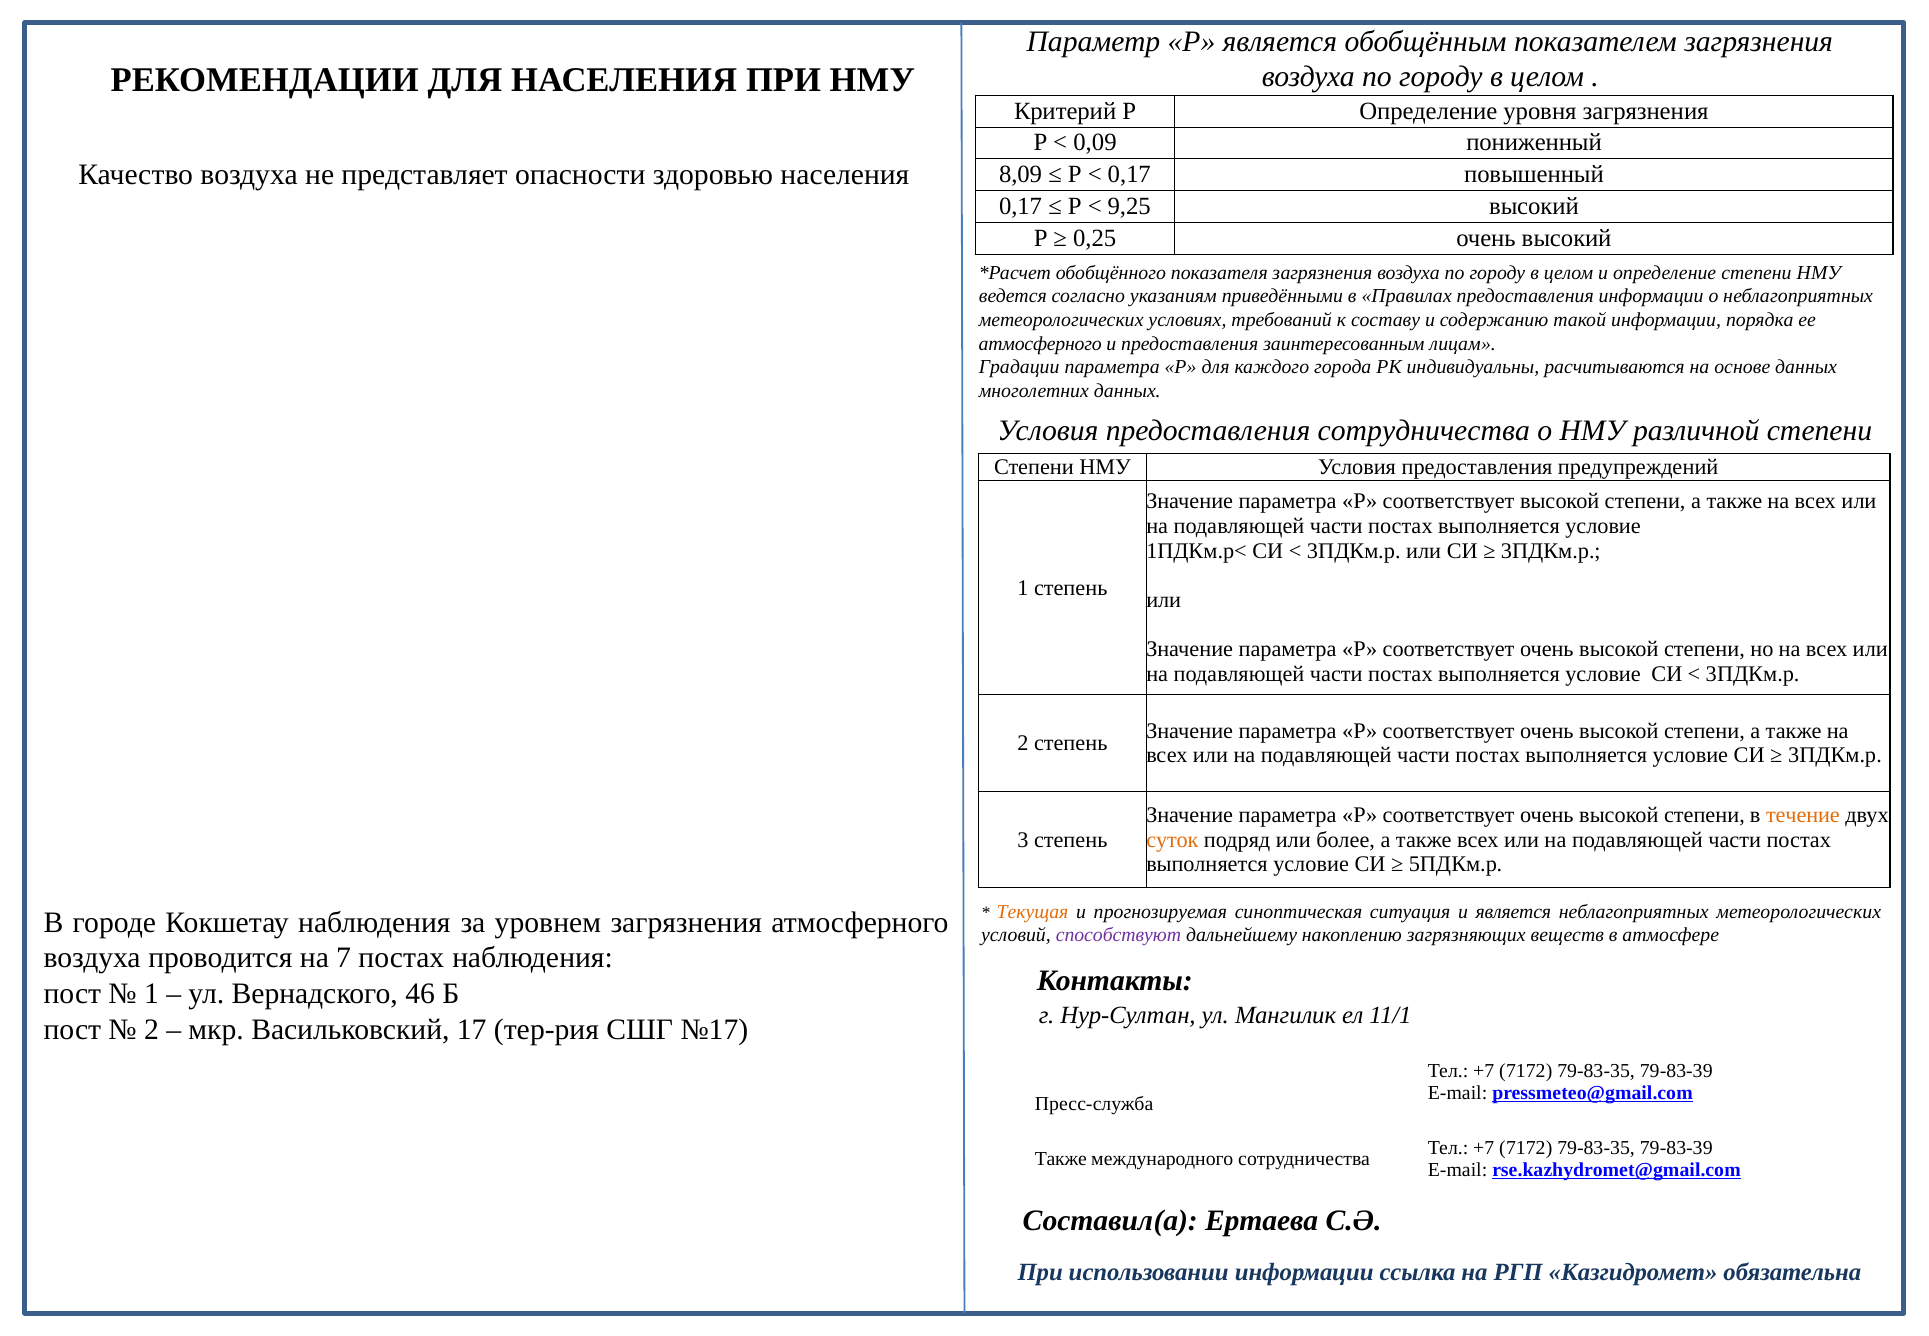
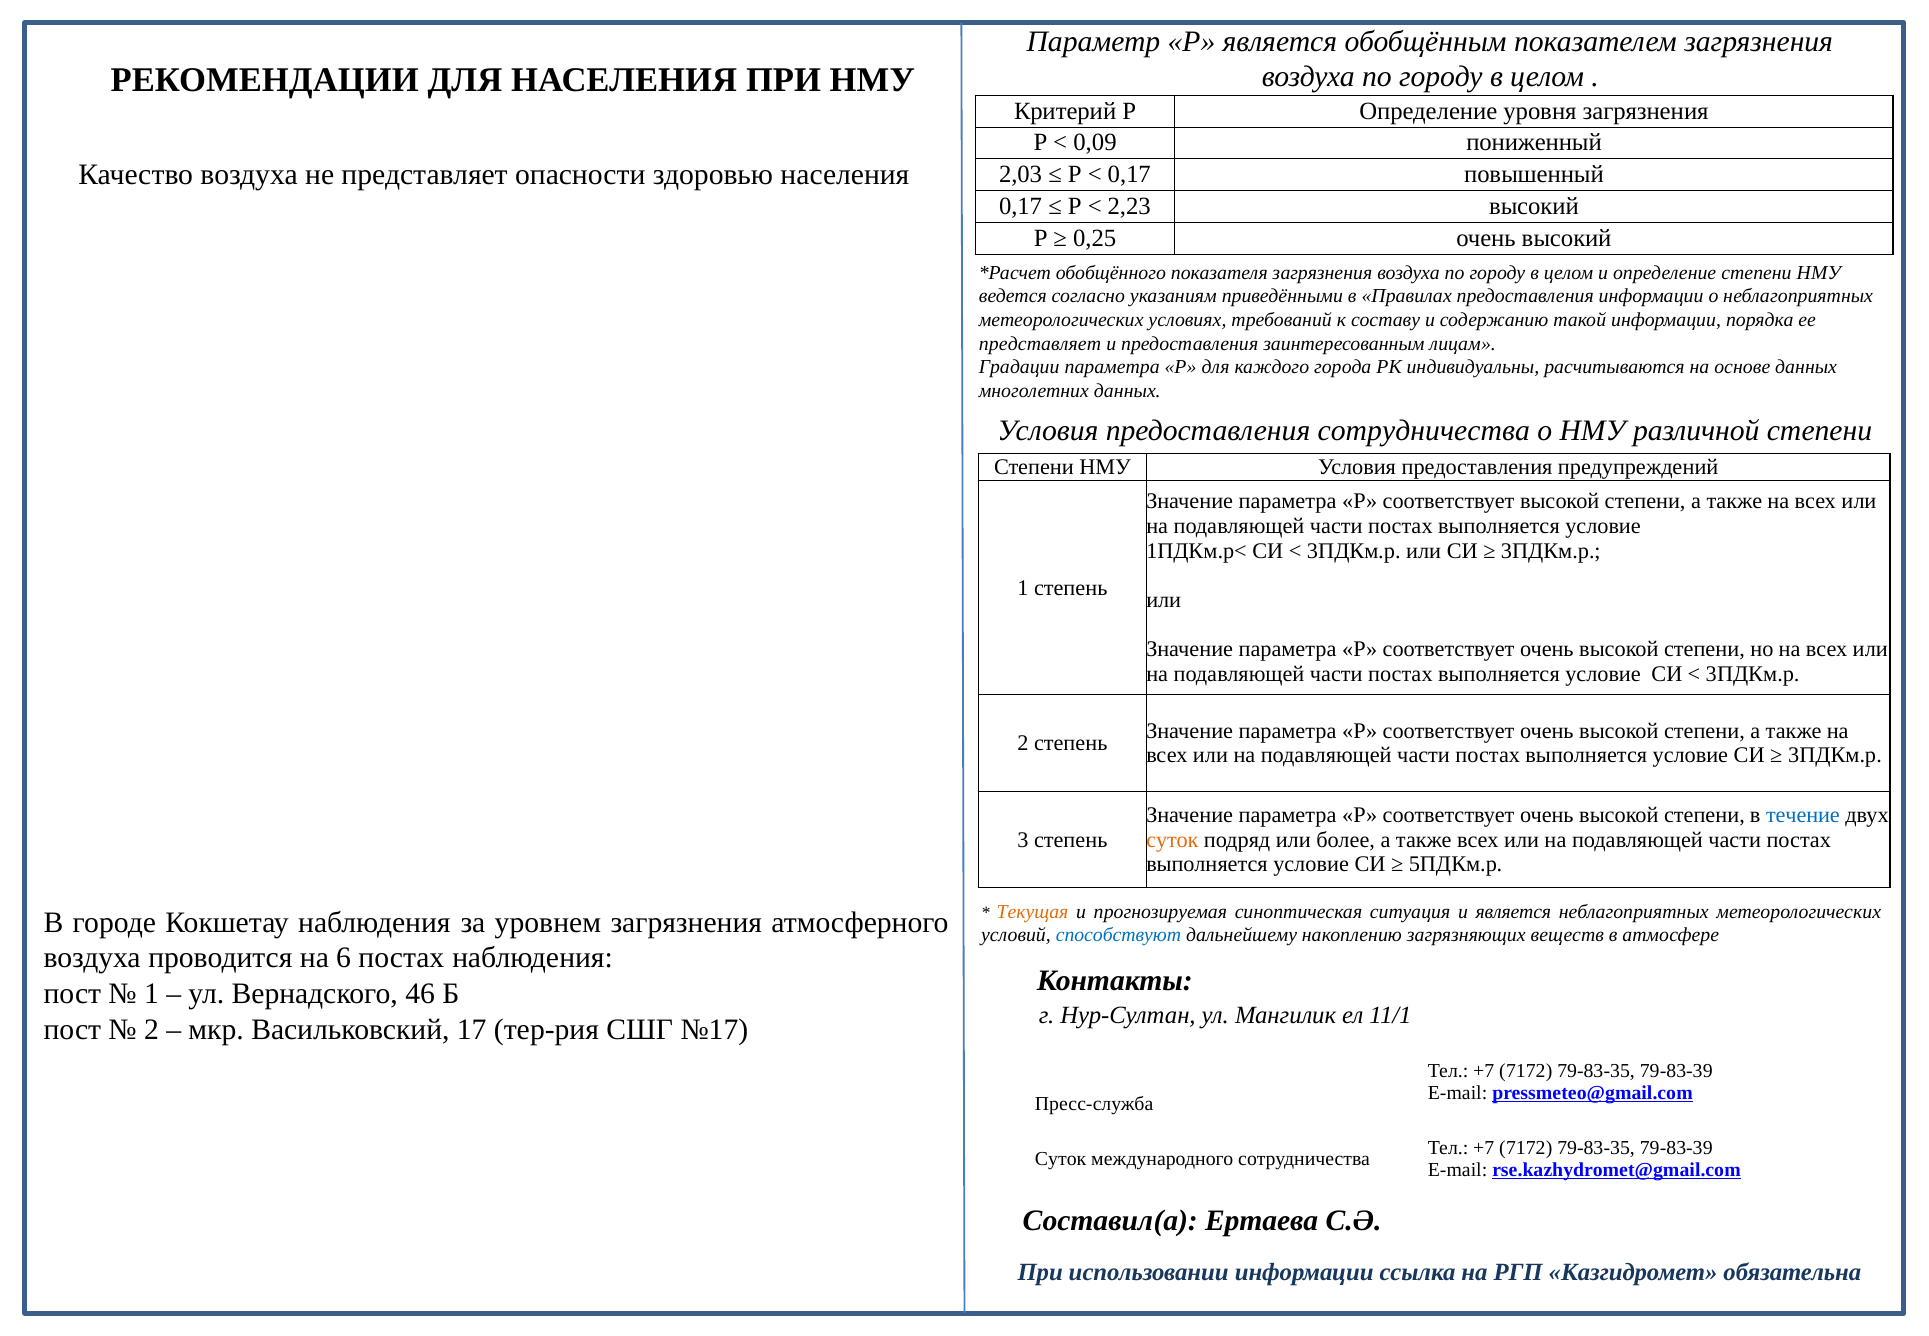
8,09: 8,09 -> 2,03
9,25: 9,25 -> 2,23
атмосферного at (1040, 344): атмосферного -> представляет
течение colour: orange -> blue
способствуют colour: purple -> blue
7: 7 -> 6
Также at (1061, 1158): Также -> Суток
